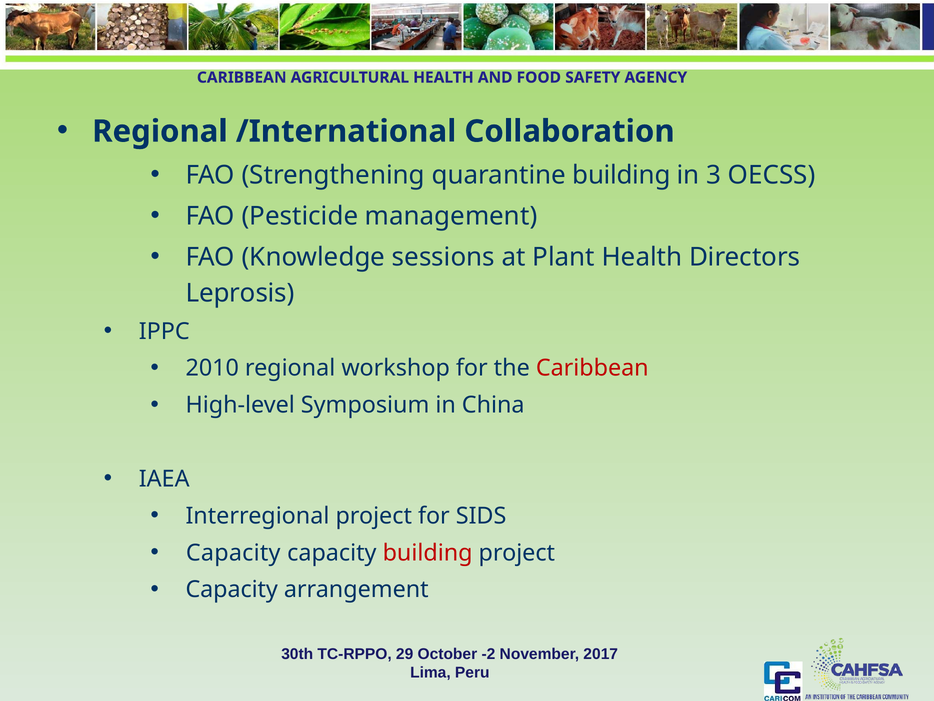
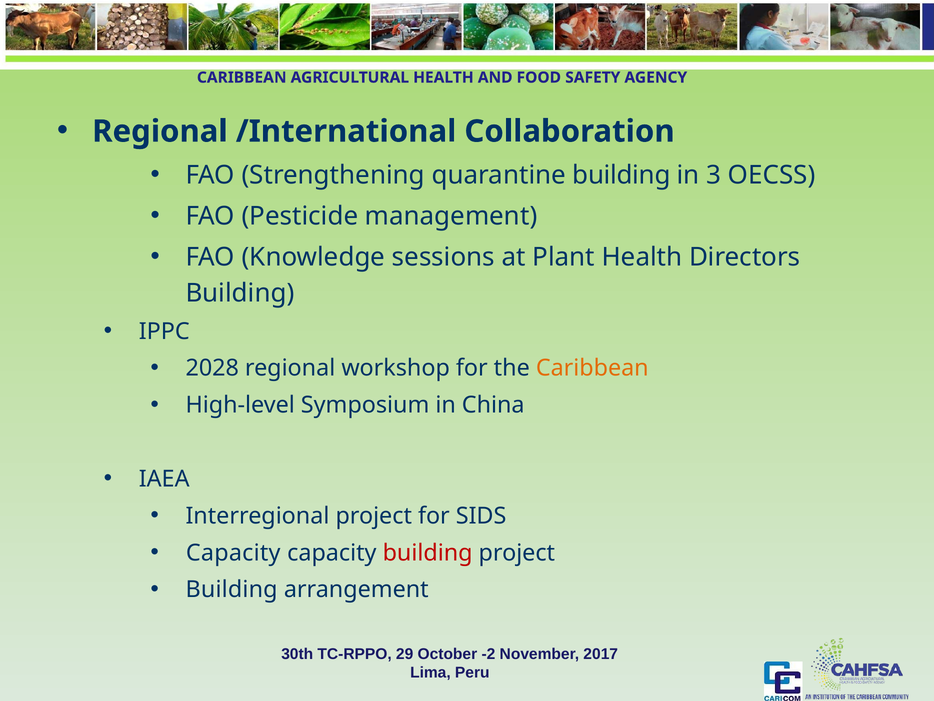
Leprosis at (240, 293): Leprosis -> Building
2010: 2010 -> 2028
Caribbean at (592, 368) colour: red -> orange
Capacity at (232, 589): Capacity -> Building
